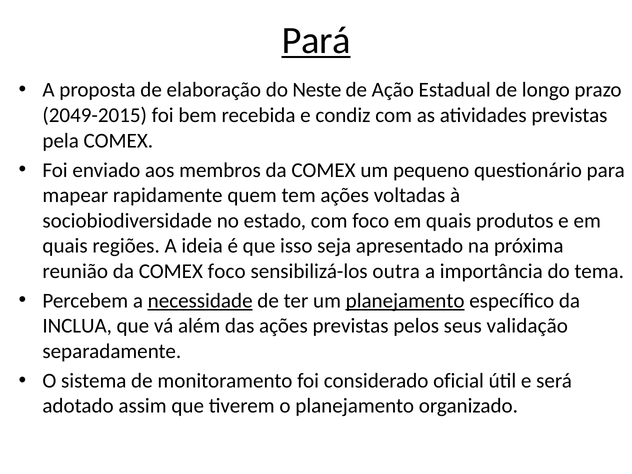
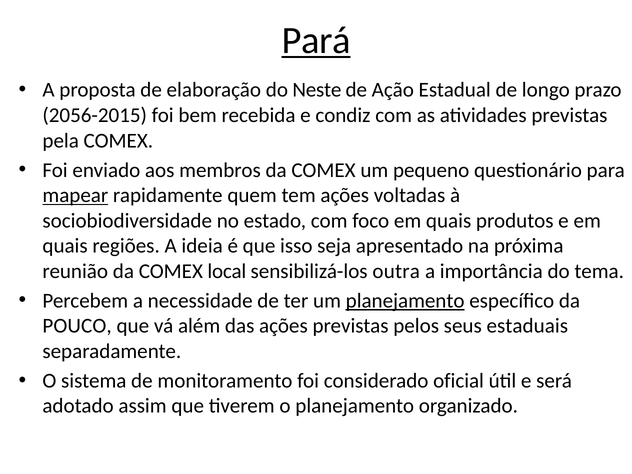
2049-2015: 2049-2015 -> 2056-2015
mapear underline: none -> present
COMEX foco: foco -> local
necessidade underline: present -> none
INCLUA: INCLUA -> POUCO
validação: validação -> estaduais
